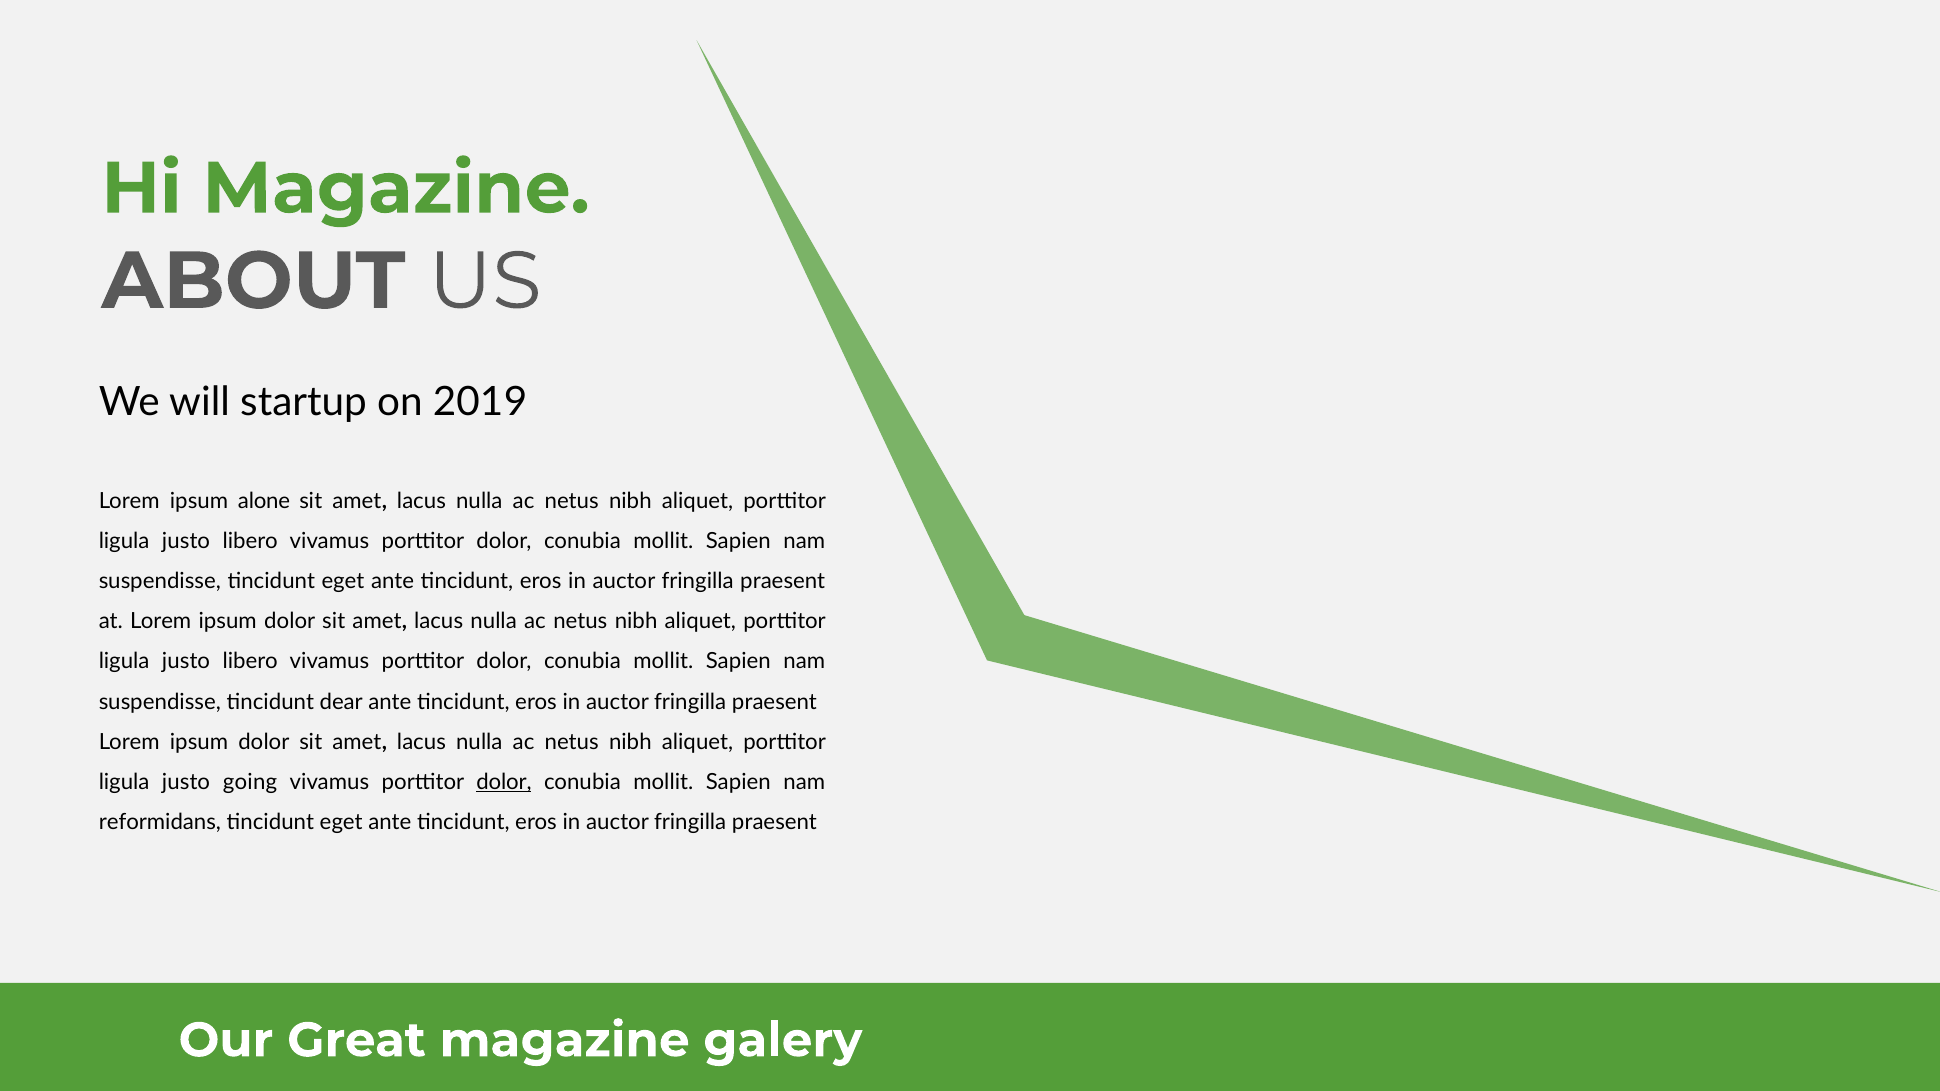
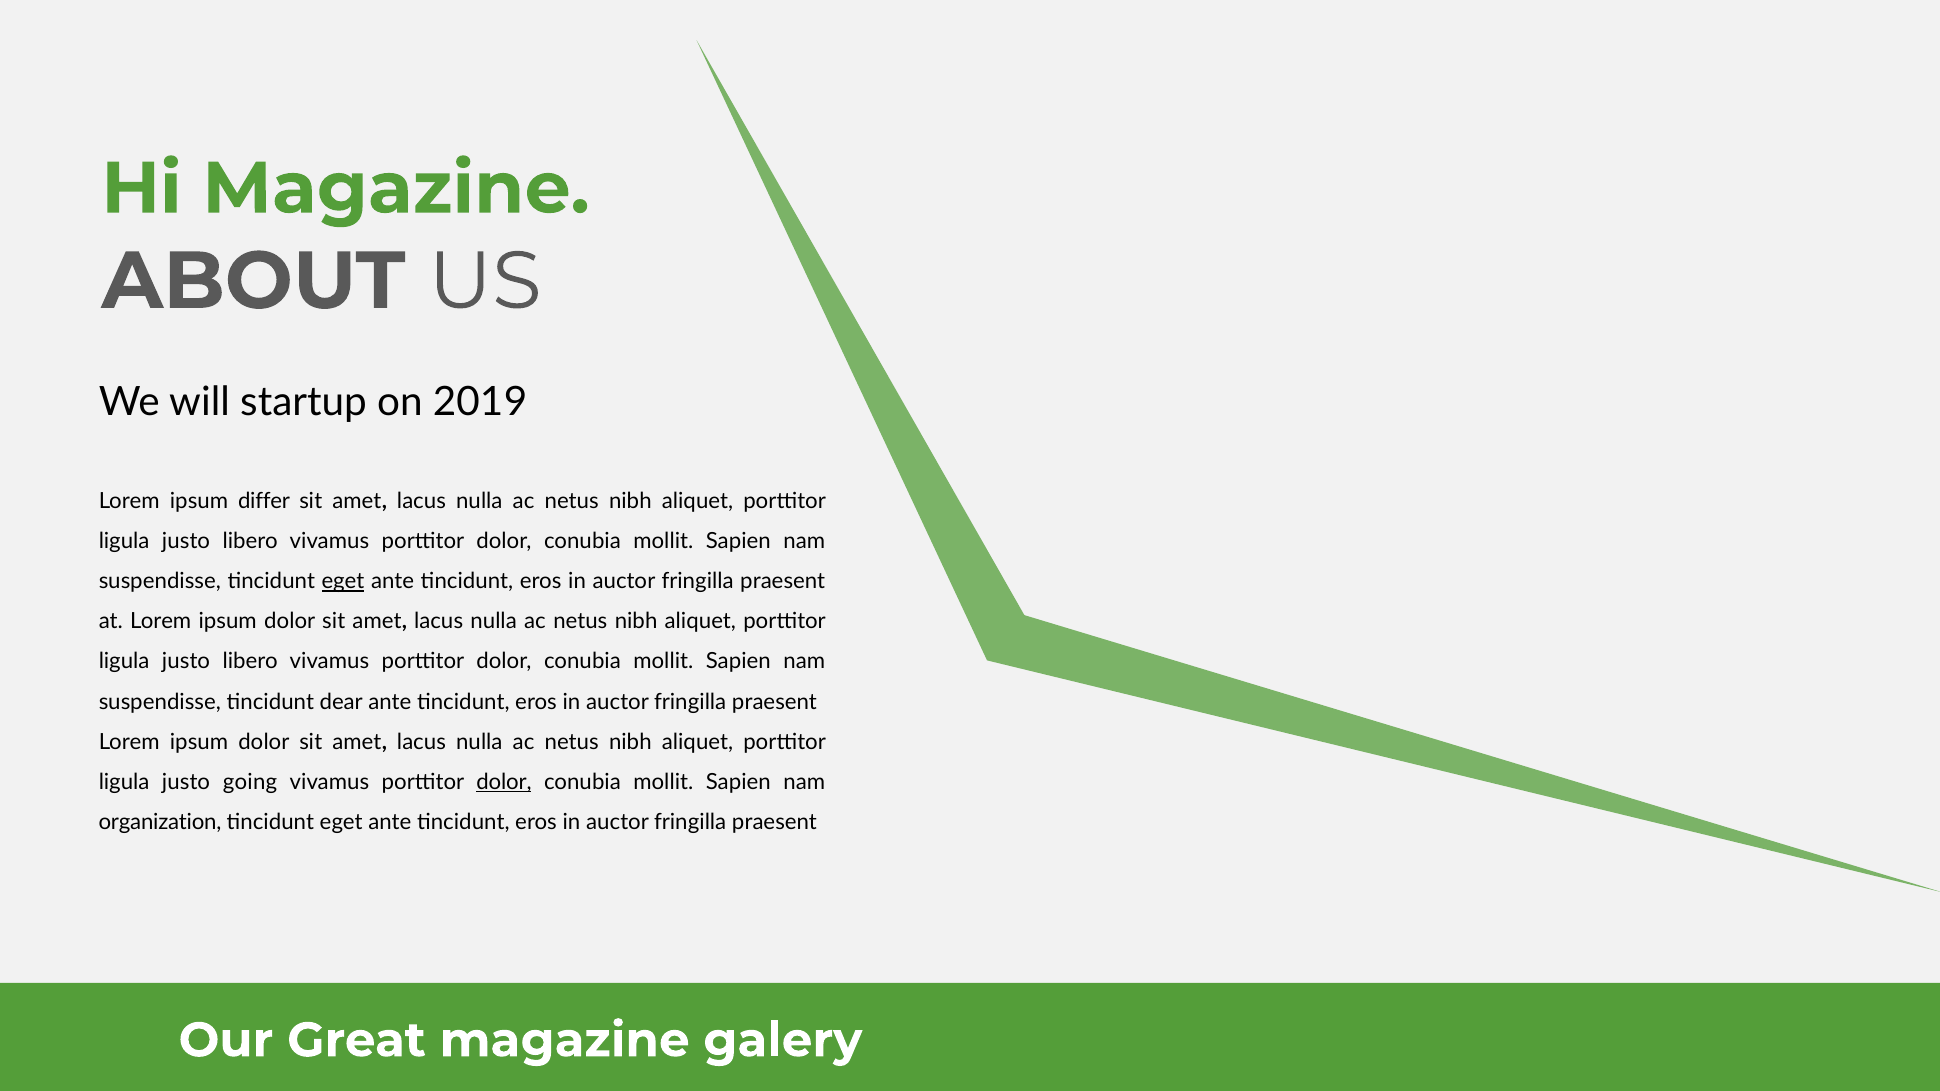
alone: alone -> differ
eget at (343, 582) underline: none -> present
reformidans: reformidans -> organization
